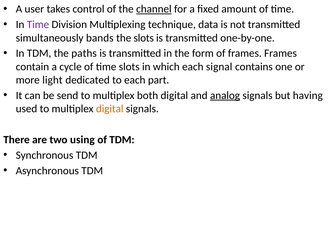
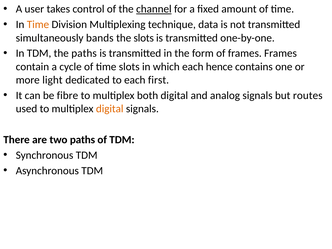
Time at (38, 25) colour: purple -> orange
signal: signal -> hence
part: part -> first
send: send -> fibre
analog underline: present -> none
having: having -> routes
two using: using -> paths
